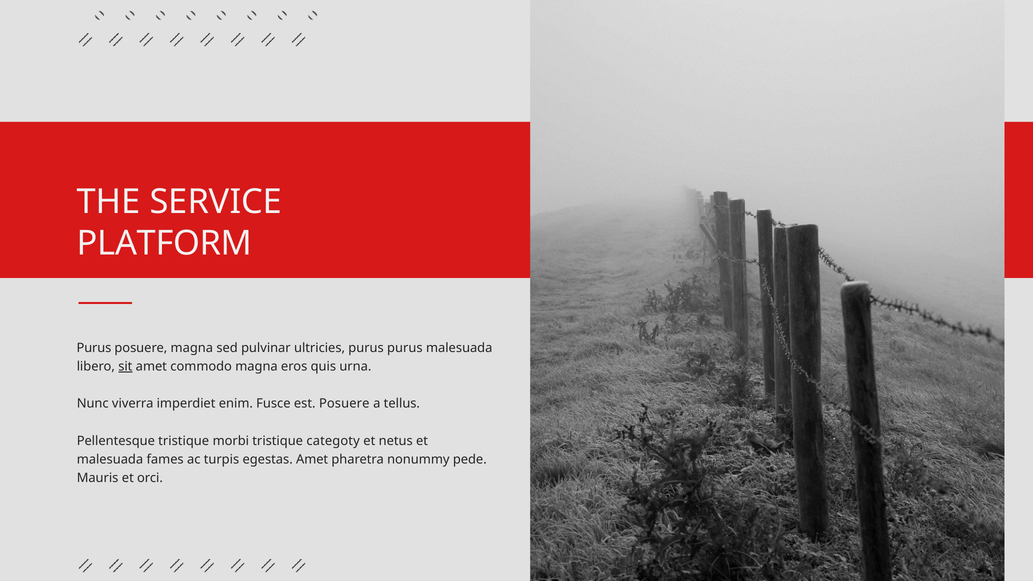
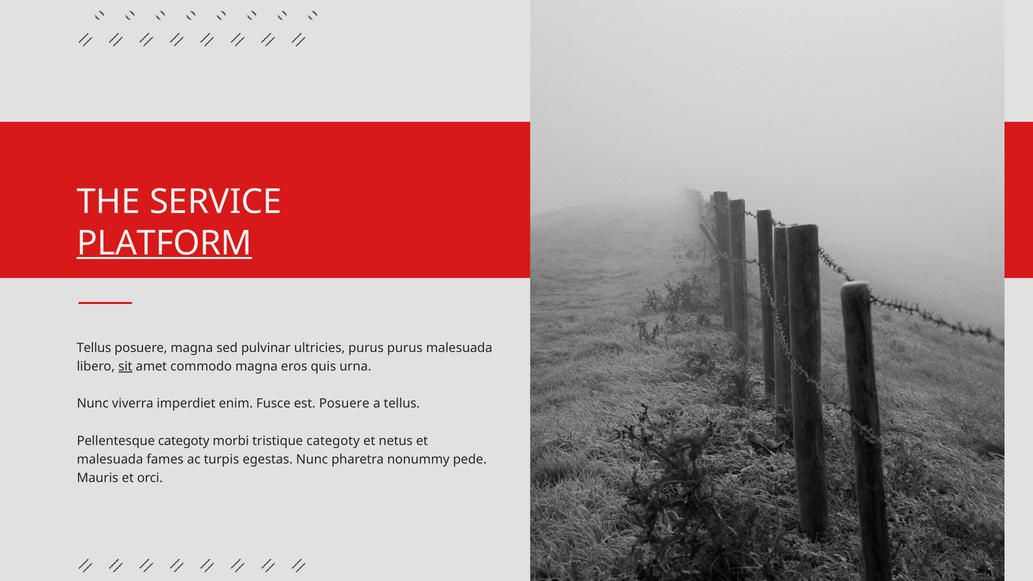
PLATFORM underline: none -> present
Purus at (94, 348): Purus -> Tellus
Pellentesque tristique: tristique -> categoty
egestas Amet: Amet -> Nunc
